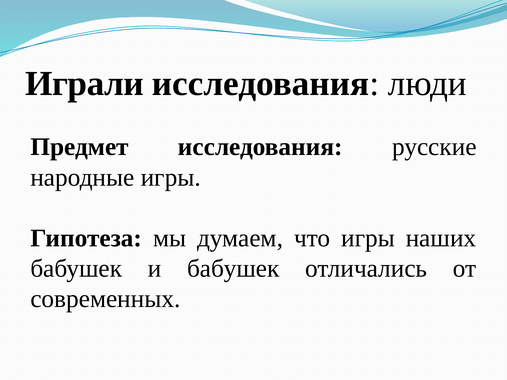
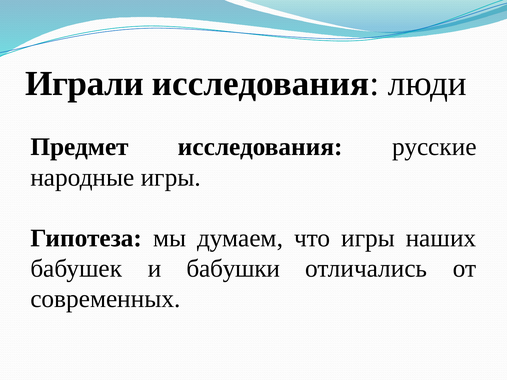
и бабушек: бабушек -> бабушки
